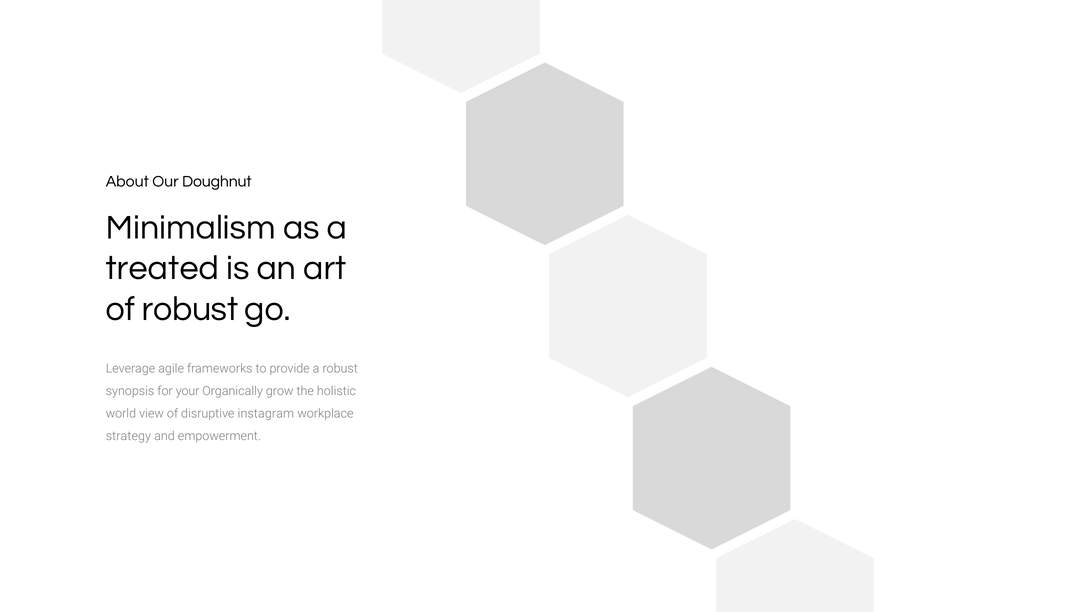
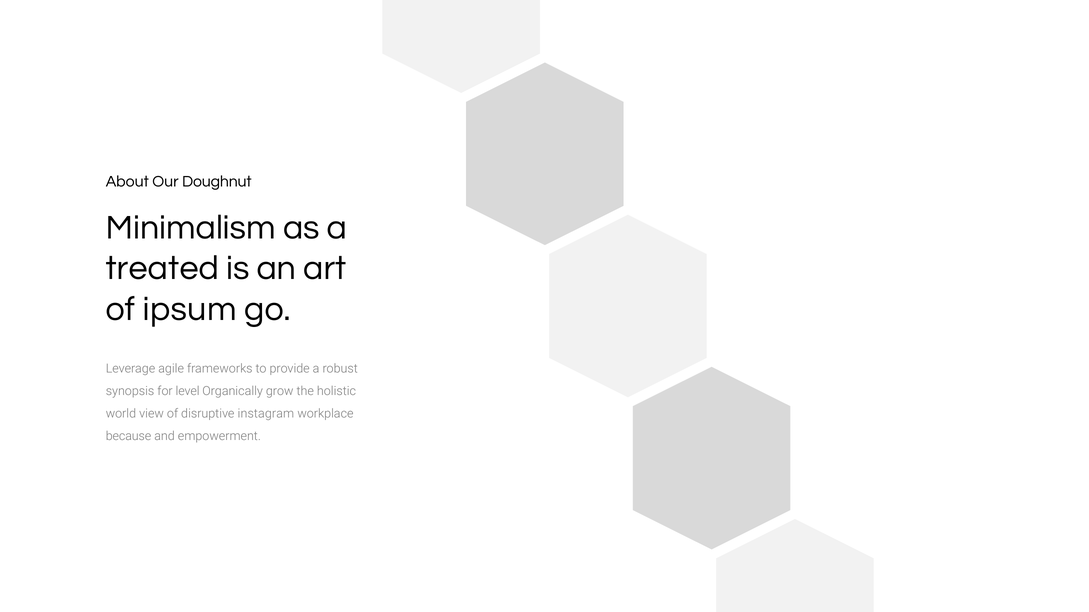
of robust: robust -> ipsum
your: your -> level
strategy: strategy -> because
